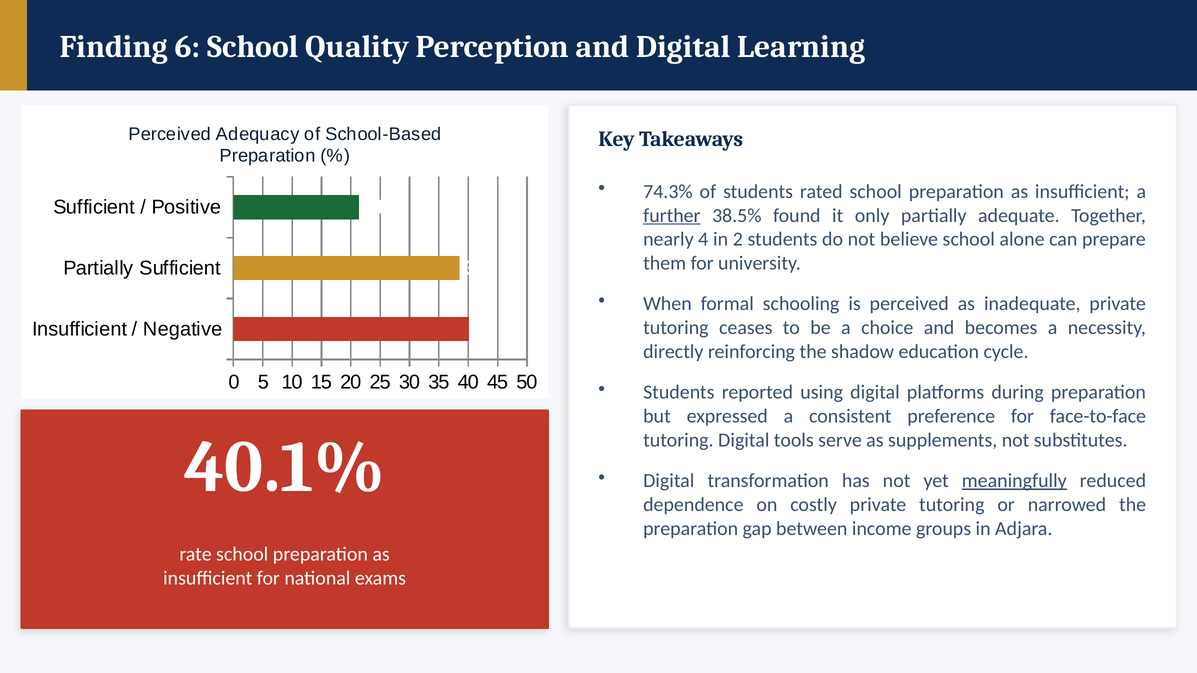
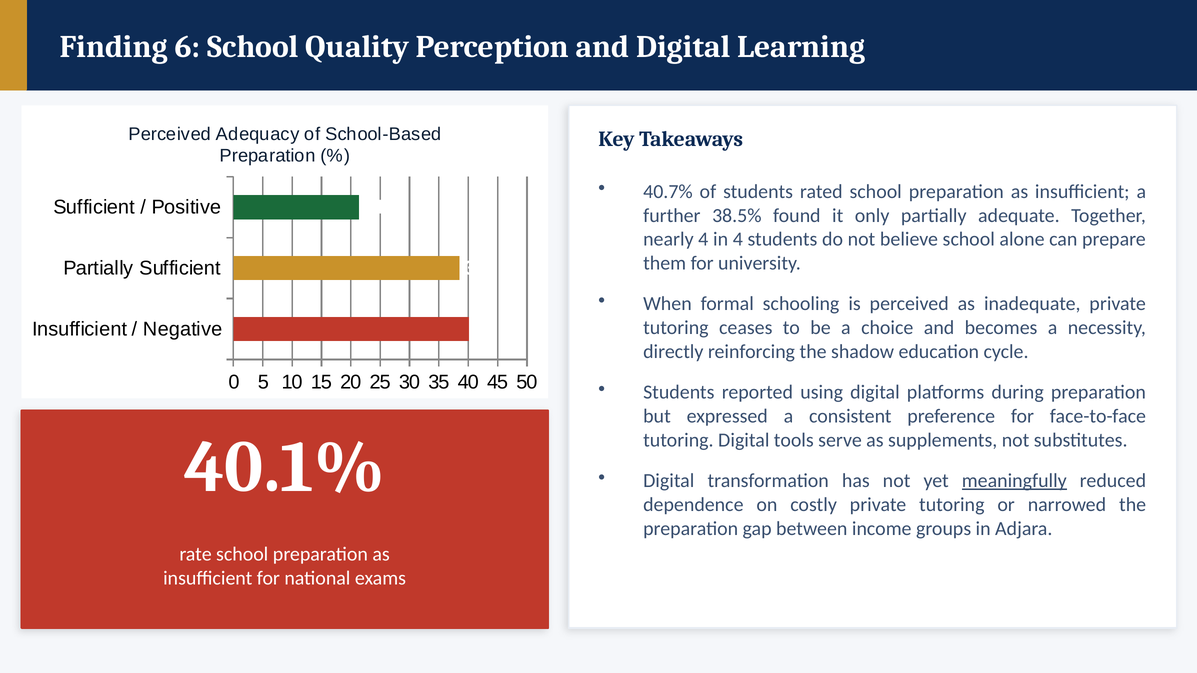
74.3%: 74.3% -> 40.7%
further underline: present -> none
in 2: 2 -> 4
